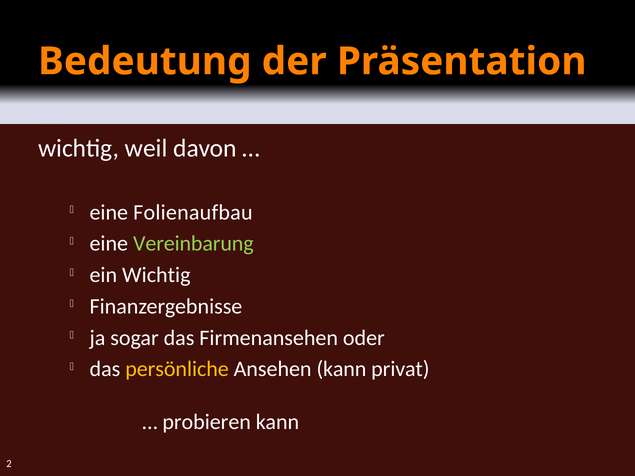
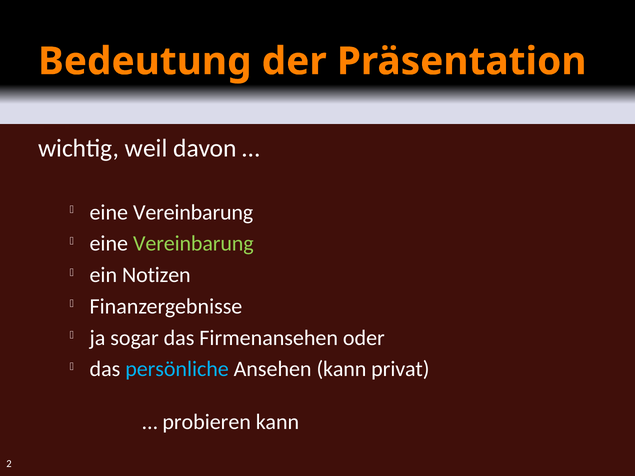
Folienaufbau at (193, 212): Folienaufbau -> Vereinbarung
ein Wichtig: Wichtig -> Notizen
persönliche colour: yellow -> light blue
